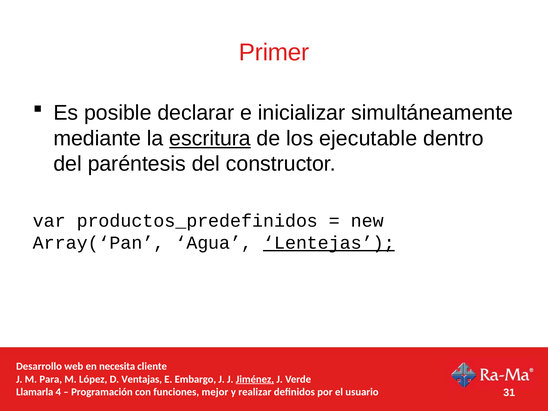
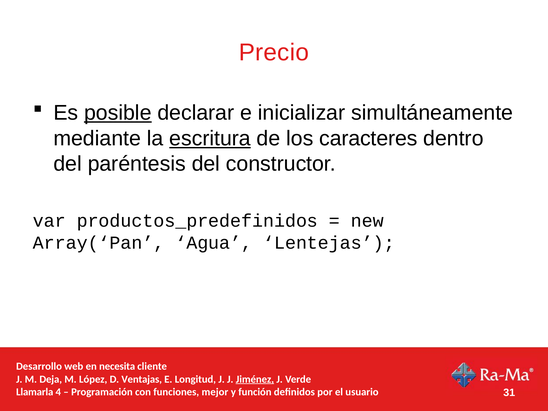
Primer: Primer -> Precio
posible underline: none -> present
ejecutable: ejecutable -> caracteres
Lentejas underline: present -> none
Para: Para -> Deja
Embargo: Embargo -> Longitud
realizar: realizar -> función
